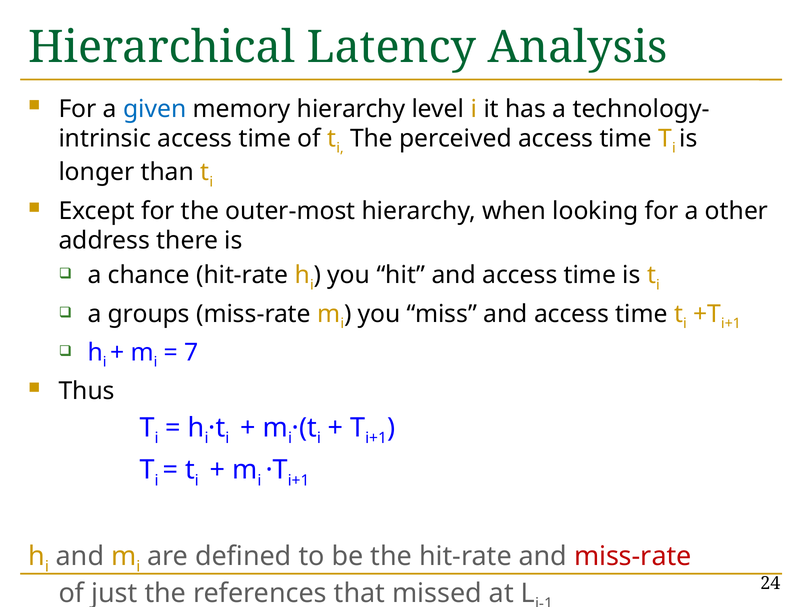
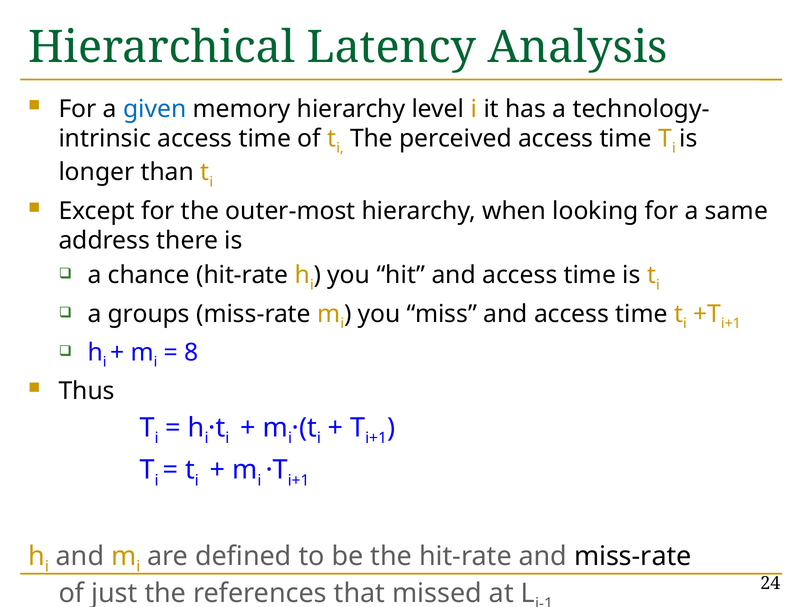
other: other -> same
7: 7 -> 8
miss-rate at (633, 556) colour: red -> black
